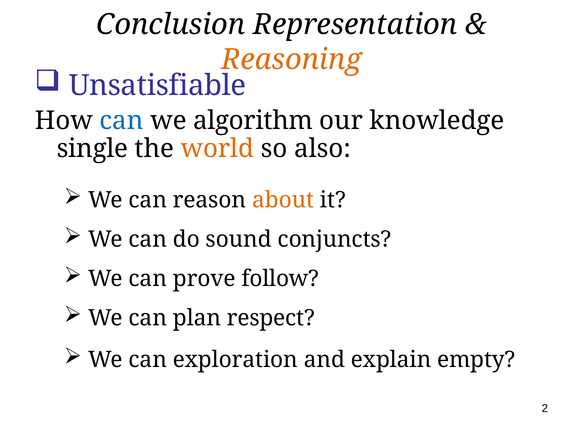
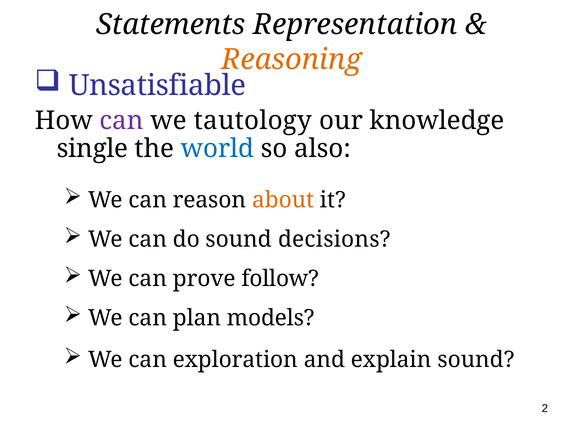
Conclusion: Conclusion -> Statements
can at (122, 121) colour: blue -> purple
algorithm: algorithm -> tautology
world colour: orange -> blue
conjuncts: conjuncts -> decisions
respect: respect -> models
explain empty: empty -> sound
